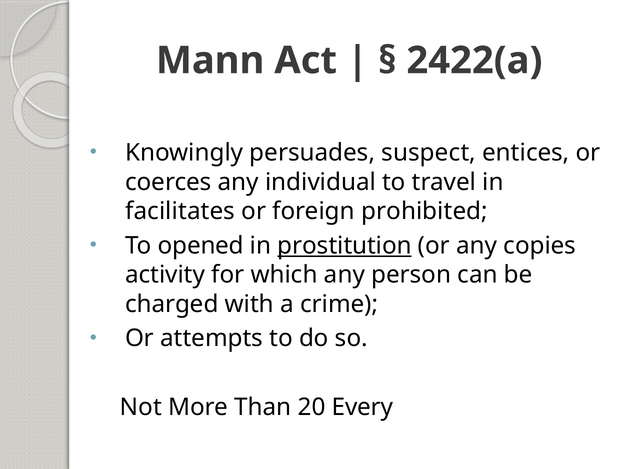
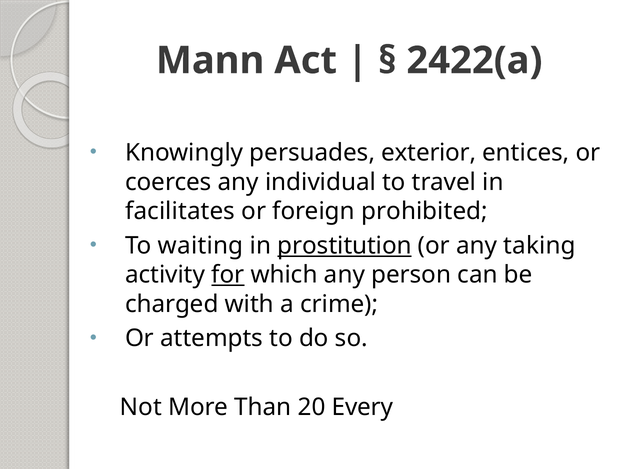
suspect: suspect -> exterior
opened: opened -> waiting
copies: copies -> taking
for underline: none -> present
